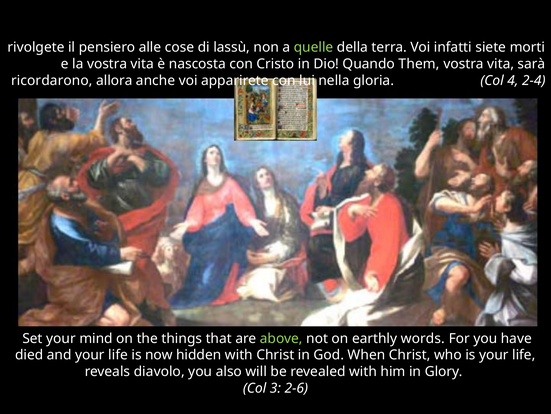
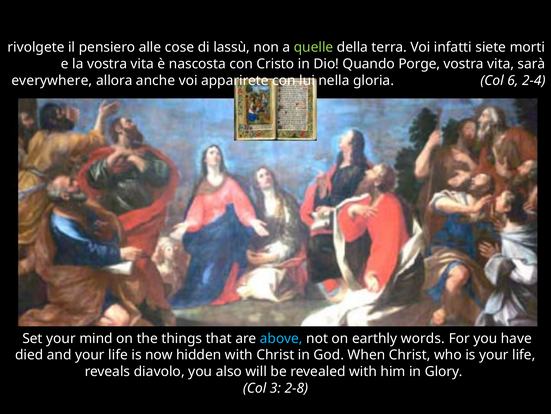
Them: Them -> Porge
ricordarono: ricordarono -> everywhere
4: 4 -> 6
above colour: light green -> light blue
2-6: 2-6 -> 2-8
